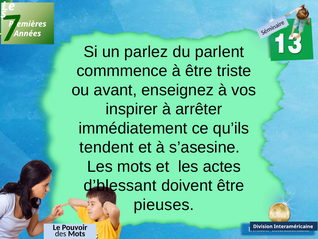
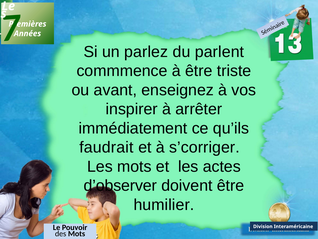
tendent: tendent -> faudrait
s’asesine: s’asesine -> s’corriger
d’blessant: d’blessant -> d’observer
pieuses: pieuses -> humilier
